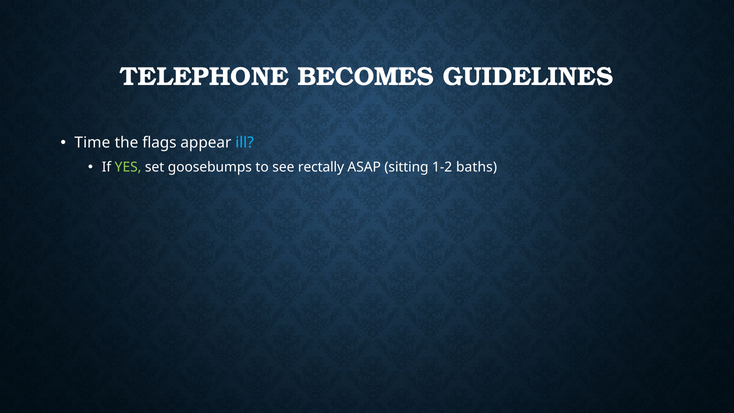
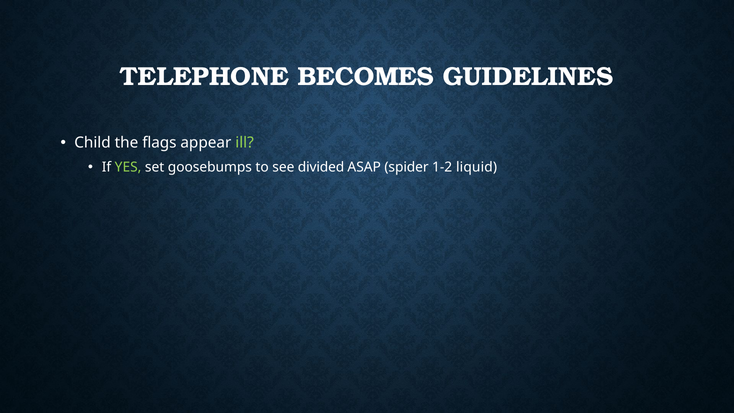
Time: Time -> Child
ill colour: light blue -> light green
rectally: rectally -> divided
sitting: sitting -> spider
baths: baths -> liquid
